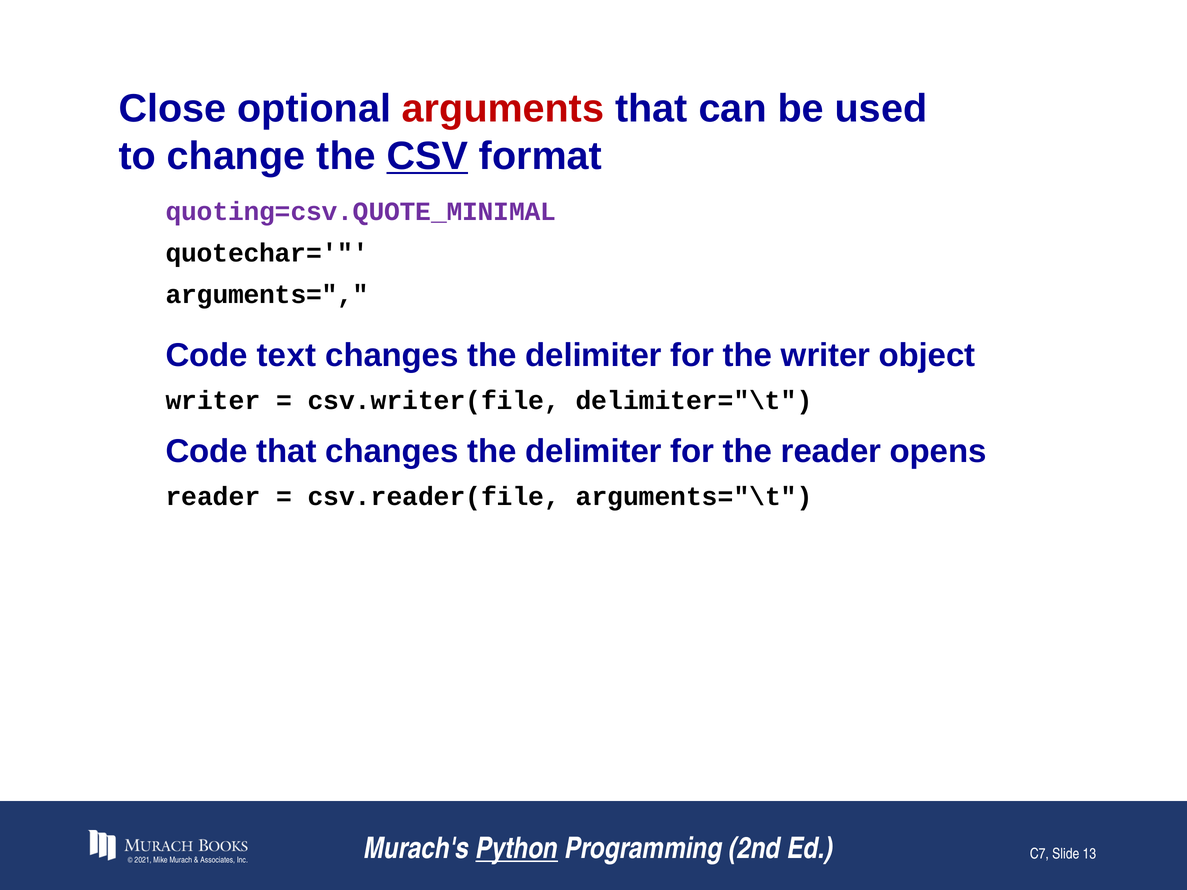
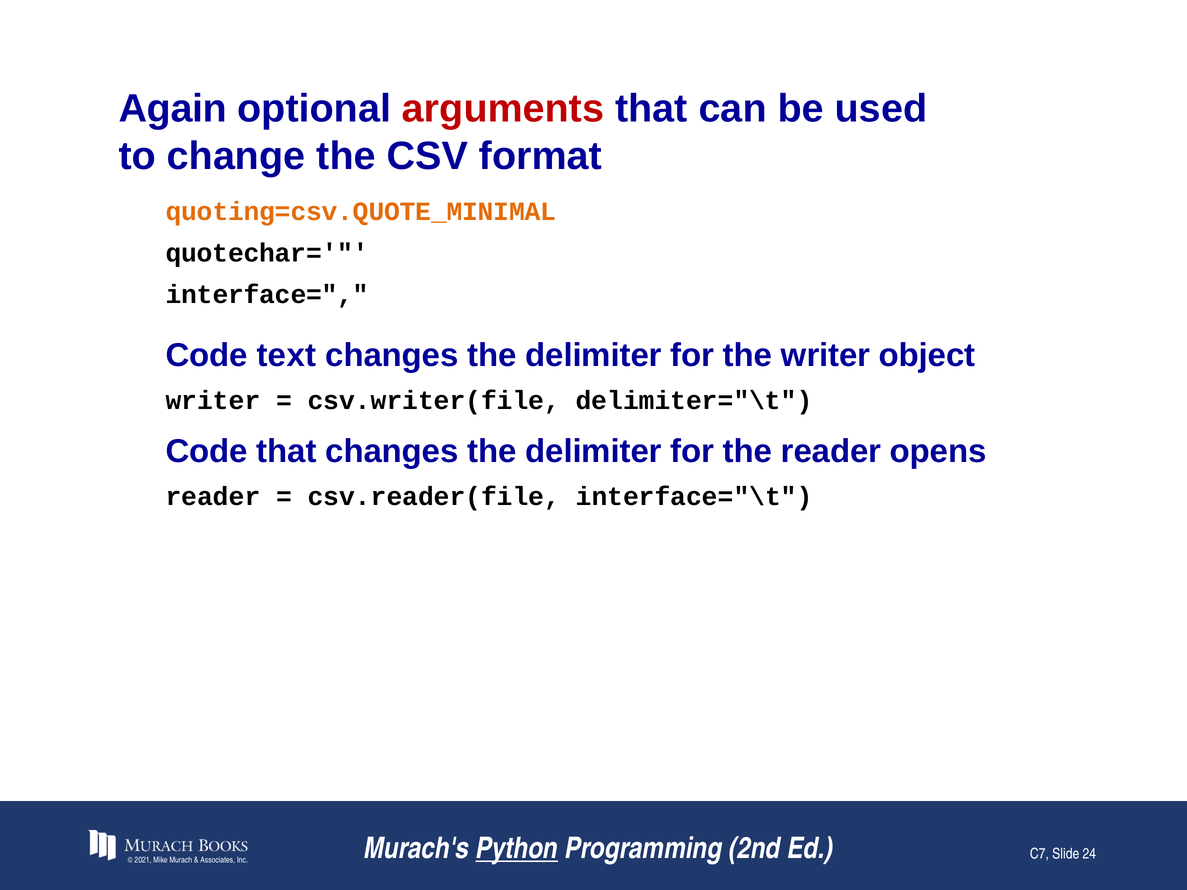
Close: Close -> Again
CSV underline: present -> none
quoting=csv.QUOTE_MINIMAL colour: purple -> orange
arguments=: arguments= -> interface=
arguments="\t: arguments="\t -> interface="\t
13: 13 -> 24
